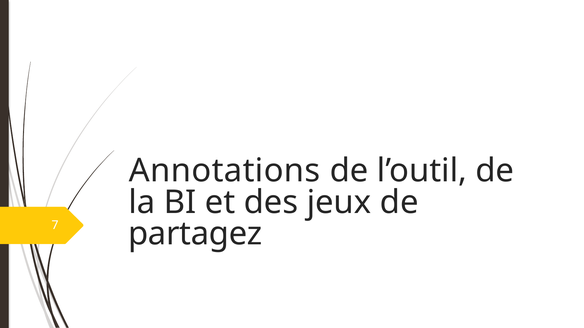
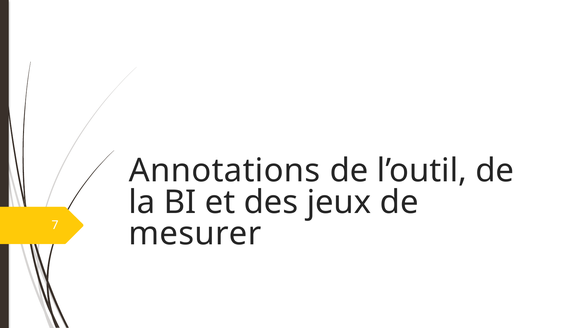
partagez: partagez -> mesurer
